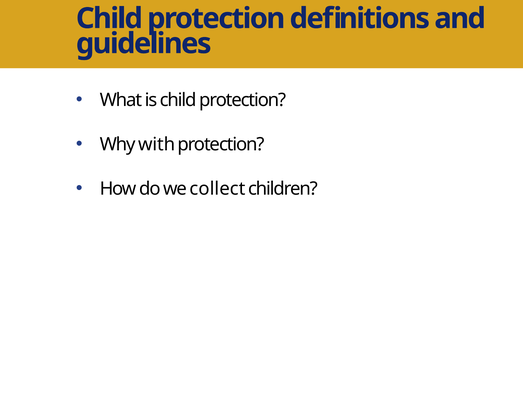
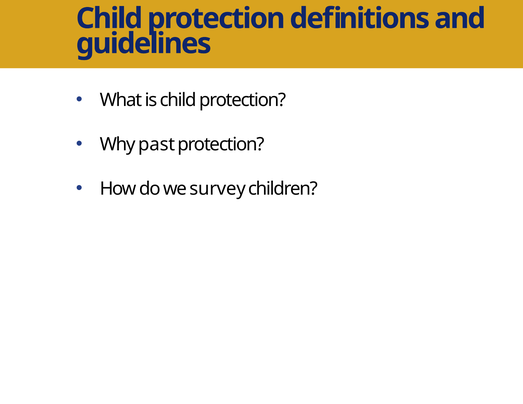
with: with -> past
collect: collect -> survey
